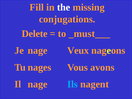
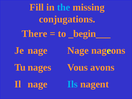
the colour: white -> light blue
Delete: Delete -> There
_must___: _must___ -> _begin___
nage Veux: Veux -> Nage
